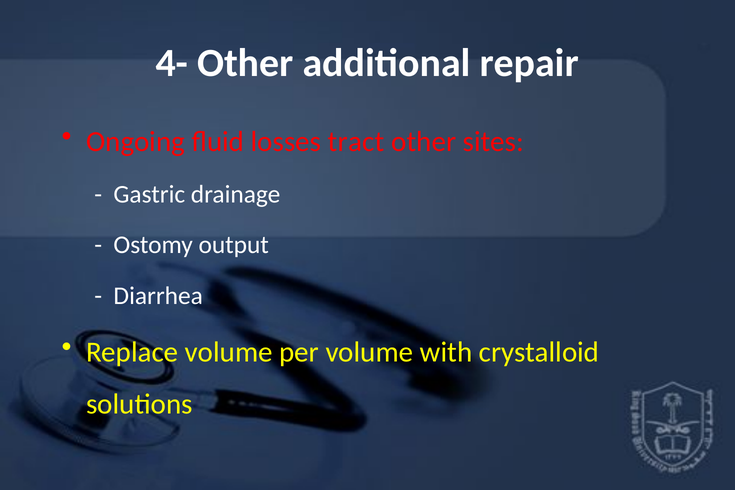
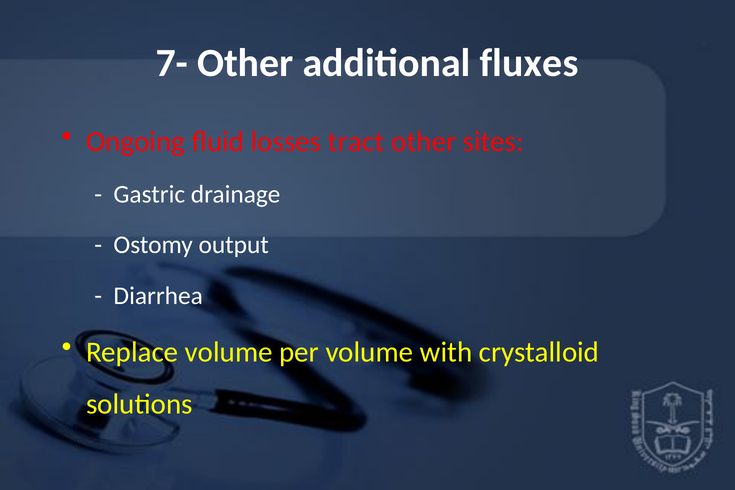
4-: 4- -> 7-
repair: repair -> fluxes
